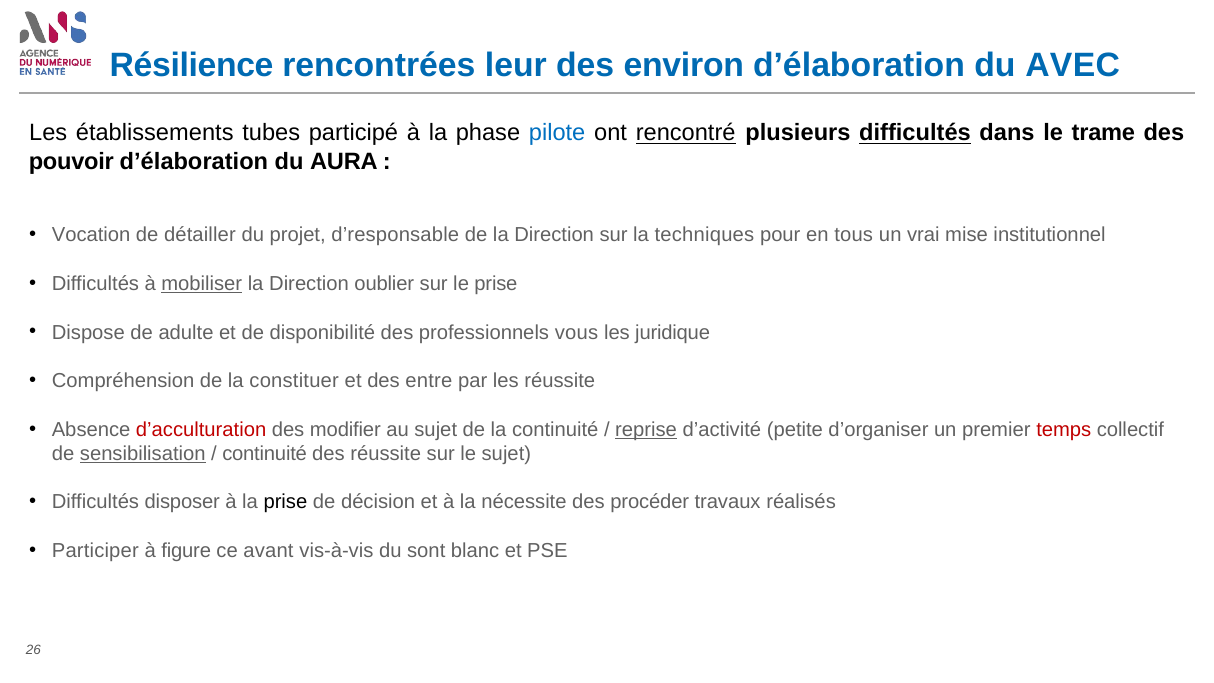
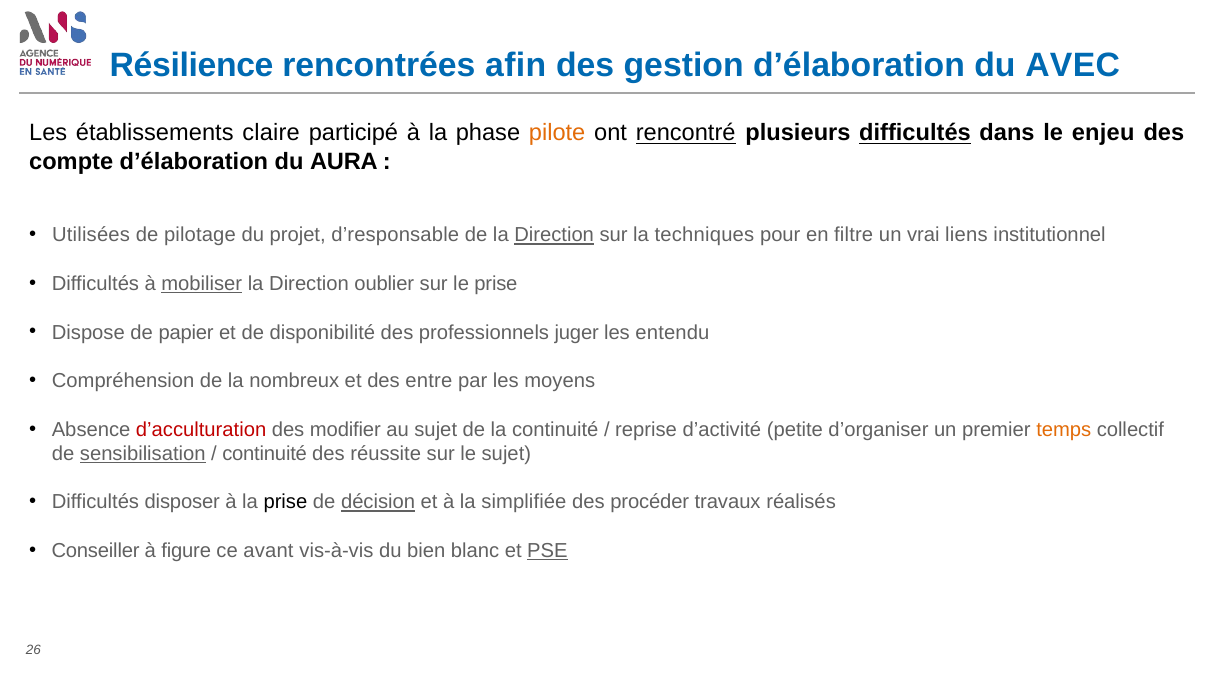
leur: leur -> afin
environ: environ -> gestion
tubes: tubes -> claire
pilote colour: blue -> orange
trame: trame -> enjeu
pouvoir: pouvoir -> compte
Vocation: Vocation -> Utilisées
détailler: détailler -> pilotage
Direction at (554, 235) underline: none -> present
tous: tous -> filtre
mise: mise -> liens
adulte: adulte -> papier
vous: vous -> juger
juridique: juridique -> entendu
constituer: constituer -> nombreux
les réussite: réussite -> moyens
reprise underline: present -> none
temps colour: red -> orange
décision underline: none -> present
nécessite: nécessite -> simplifiée
Participer: Participer -> Conseiller
sont: sont -> bien
PSE underline: none -> present
